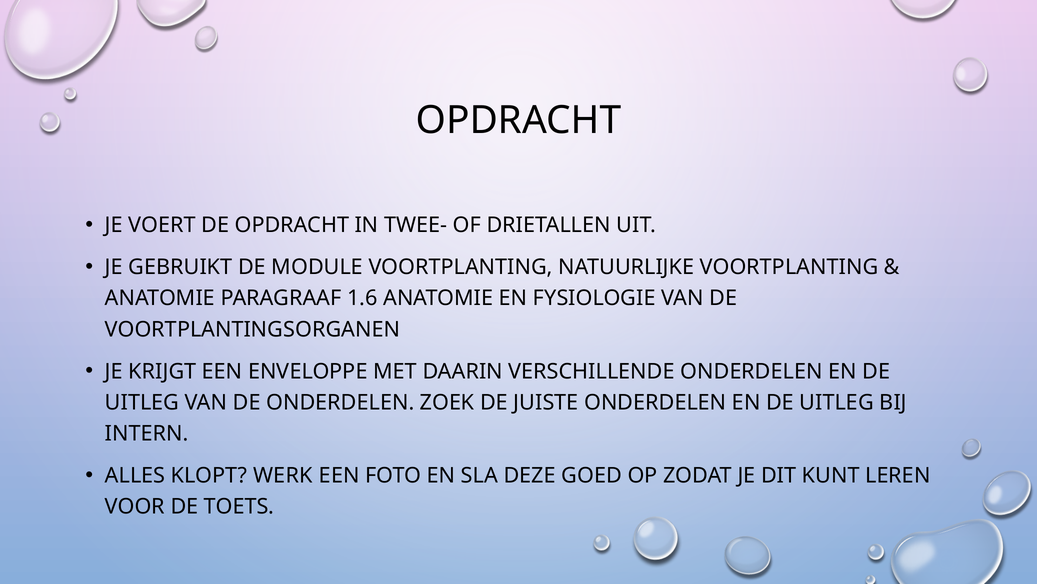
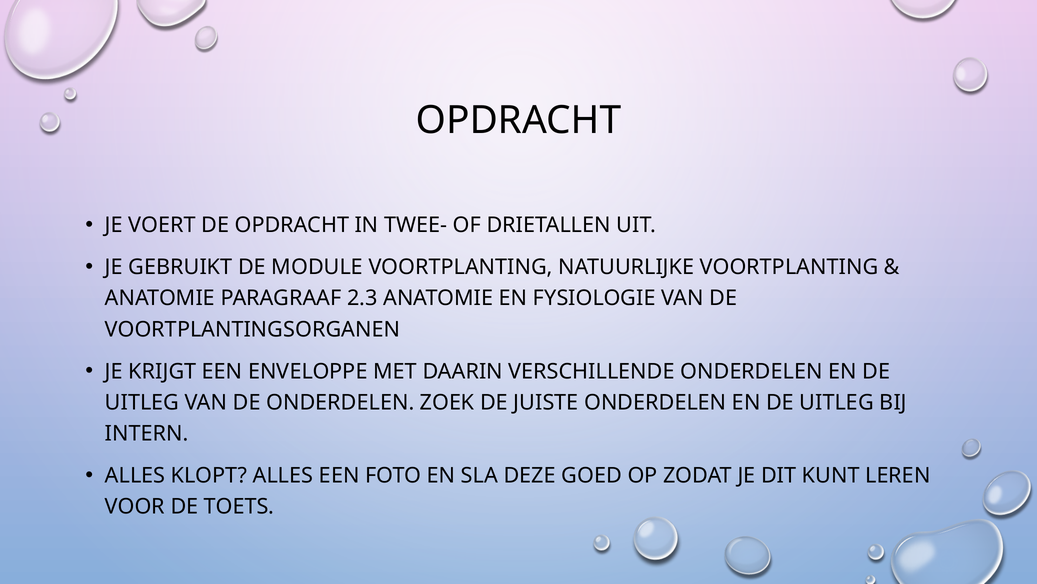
1.6: 1.6 -> 2.3
KLOPT WERK: WERK -> ALLES
